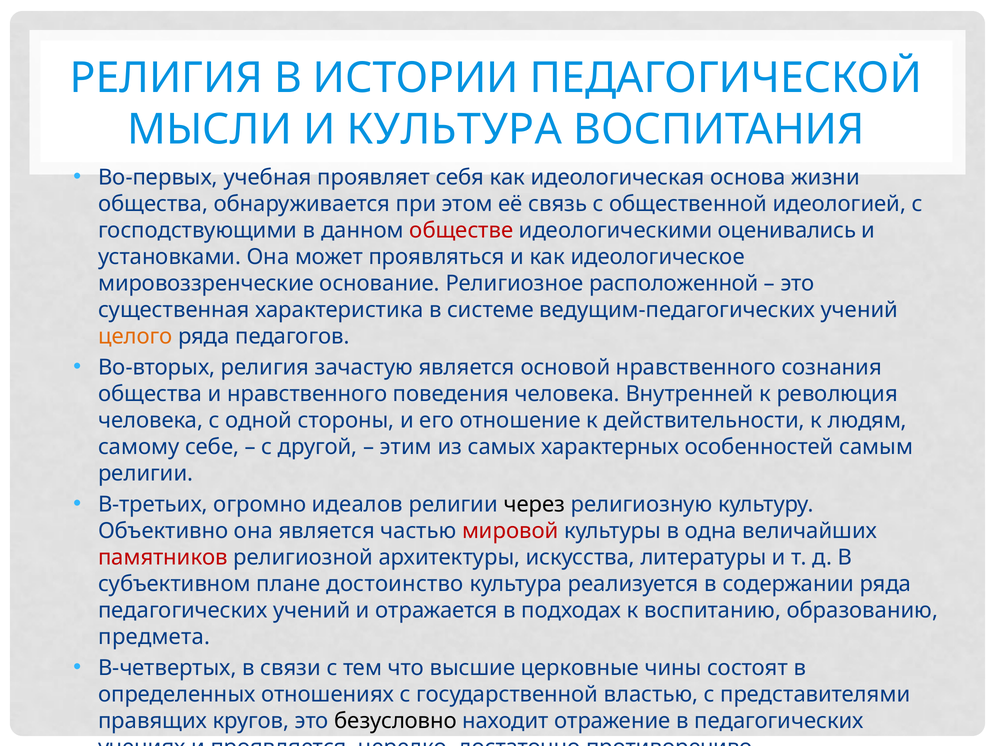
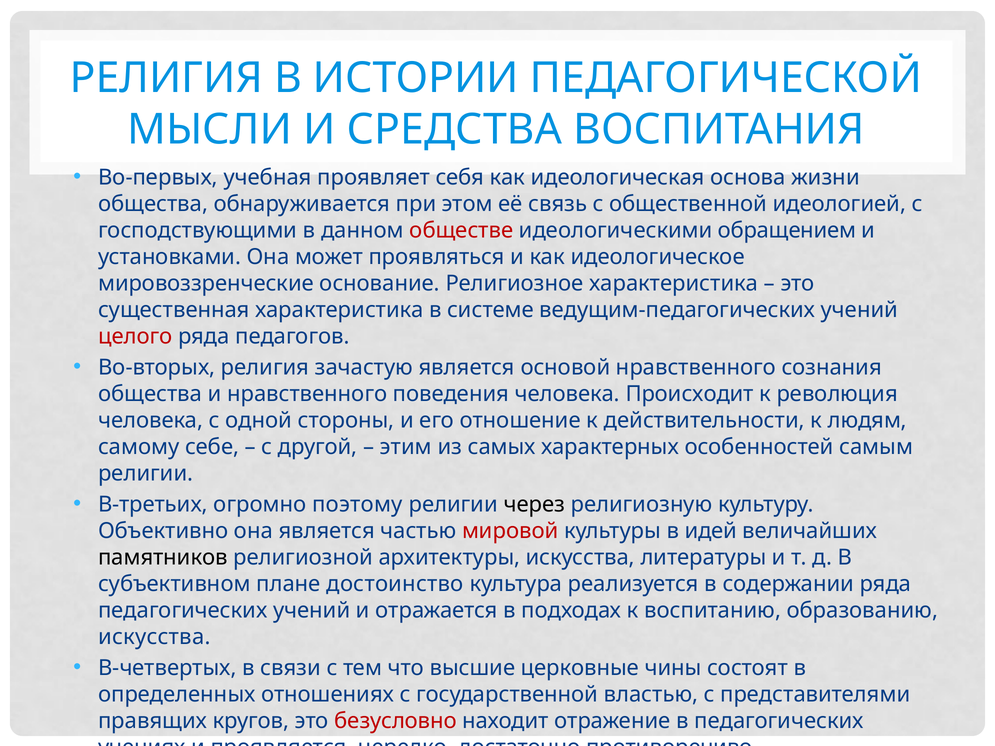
И КУЛЬТУРА: КУЛЬТУРА -> СРЕДСТВА
оценивались: оценивались -> обращением
Религиозное расположенной: расположенной -> характеристика
целого colour: orange -> red
Внутренней: Внутренней -> Происходит
идеалов: идеалов -> поэтому
одна: одна -> идей
памятников colour: red -> black
предмета at (154, 637): предмета -> искусства
безусловно colour: black -> red
